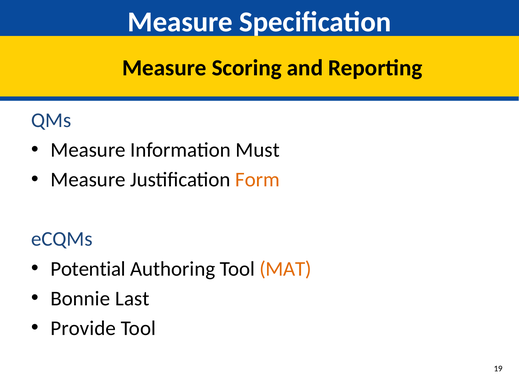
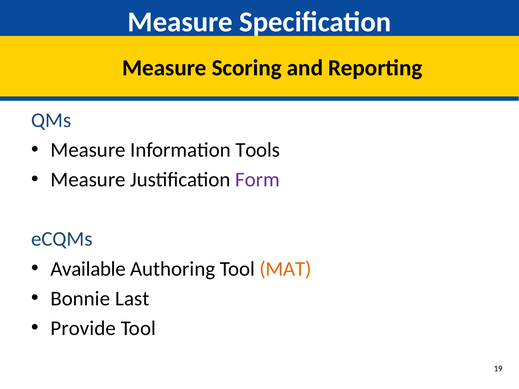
Must: Must -> Tools
Form colour: orange -> purple
Potential: Potential -> Available
